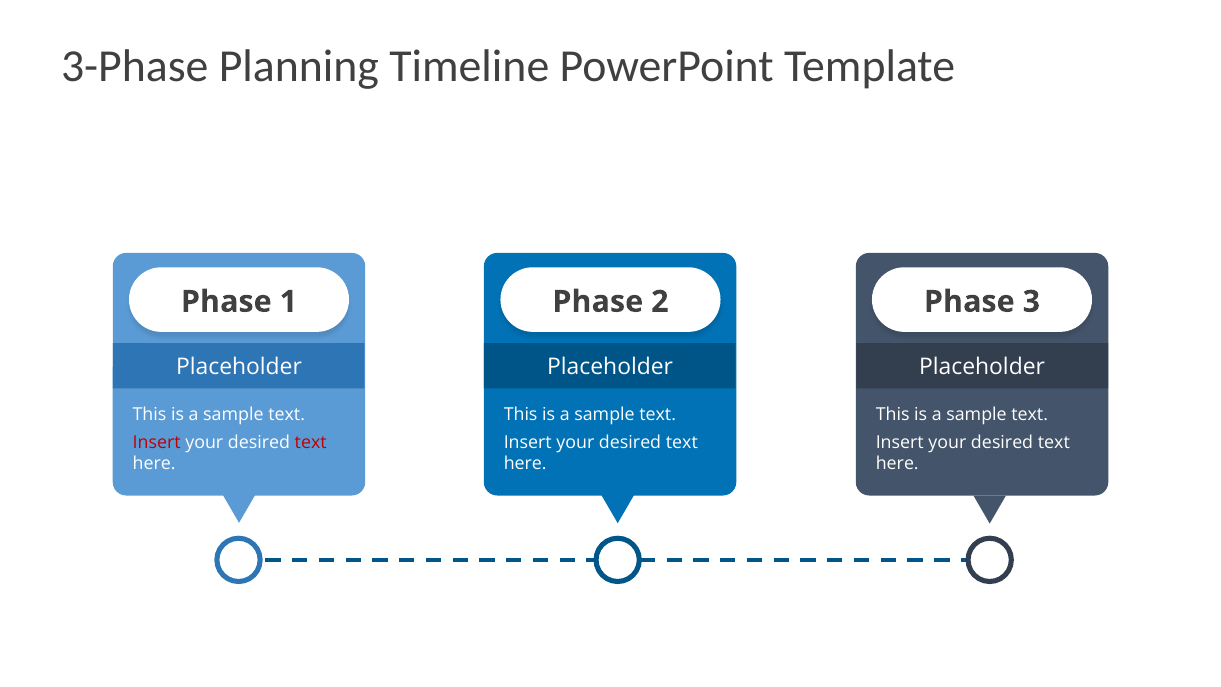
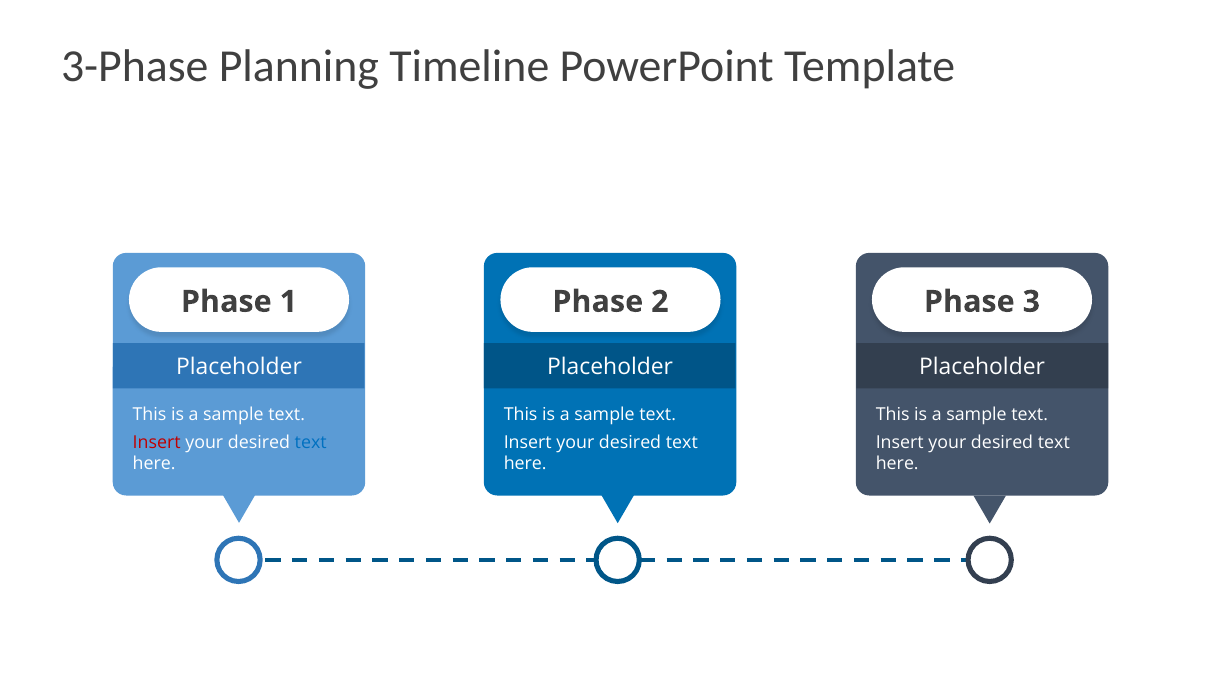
text at (311, 443) colour: red -> blue
